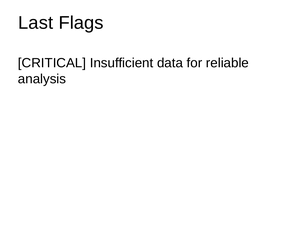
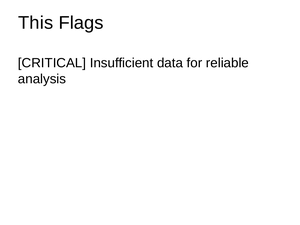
Last: Last -> This
